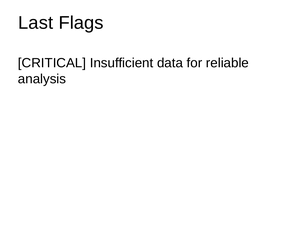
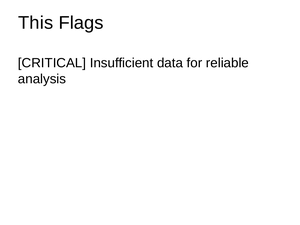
Last: Last -> This
